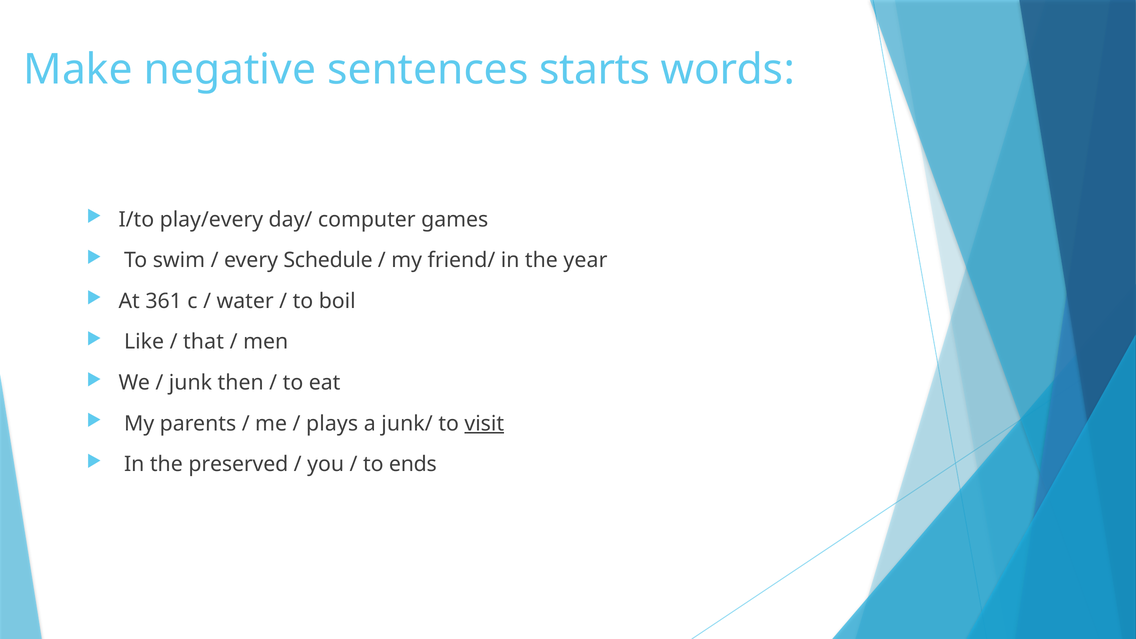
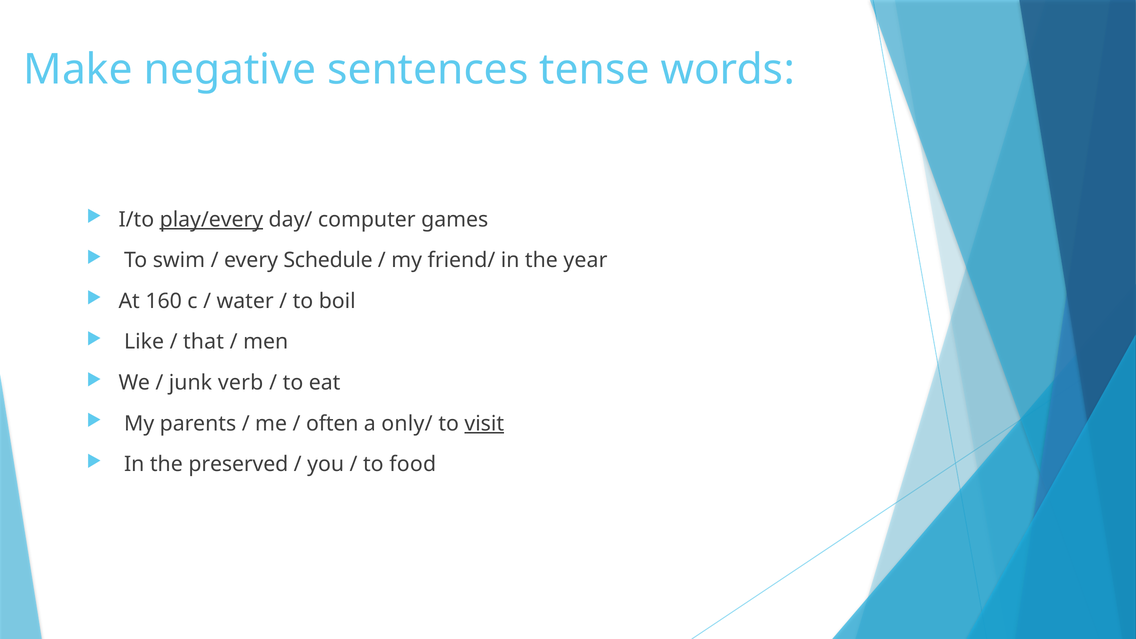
starts: starts -> tense
play/every underline: none -> present
361: 361 -> 160
then: then -> verb
plays: plays -> often
junk/: junk/ -> only/
ends: ends -> food
